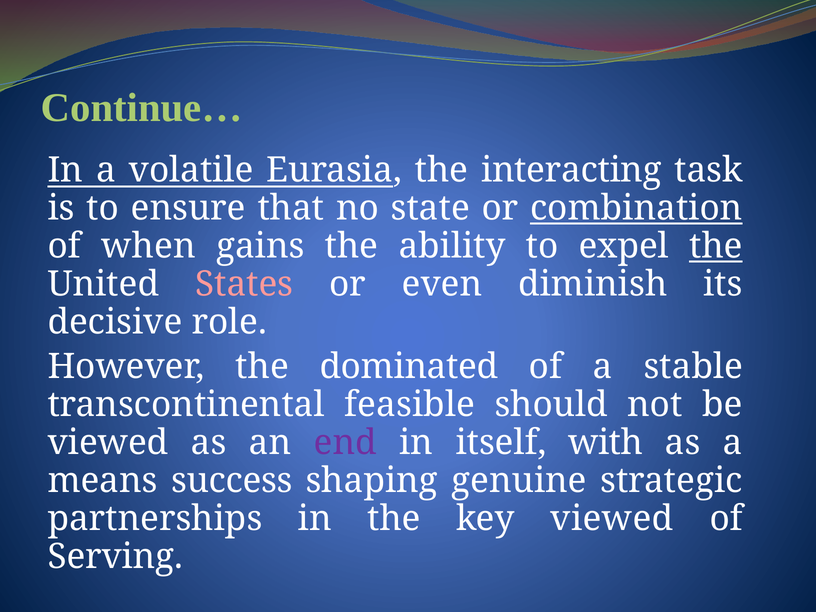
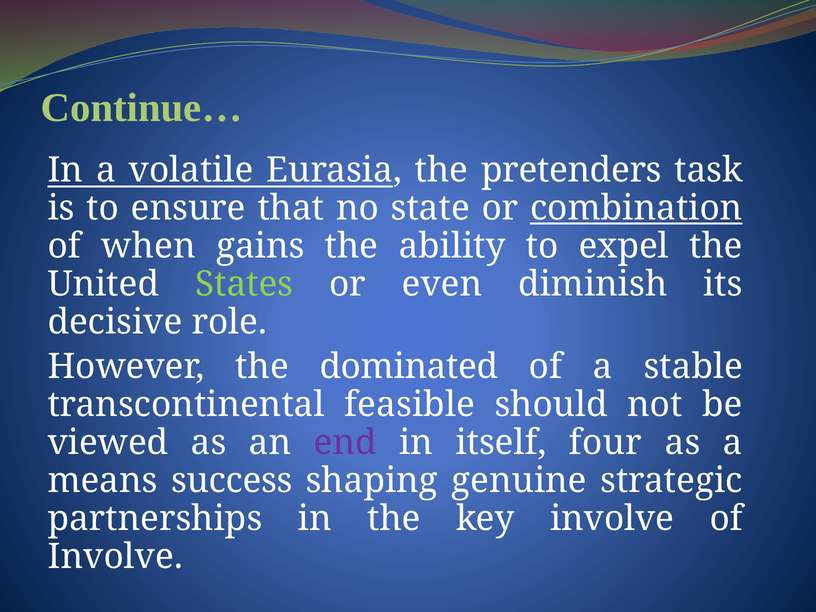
interacting: interacting -> pretenders
the at (716, 246) underline: present -> none
States colour: pink -> light green
with: with -> four
key viewed: viewed -> involve
Serving at (115, 557): Serving -> Involve
